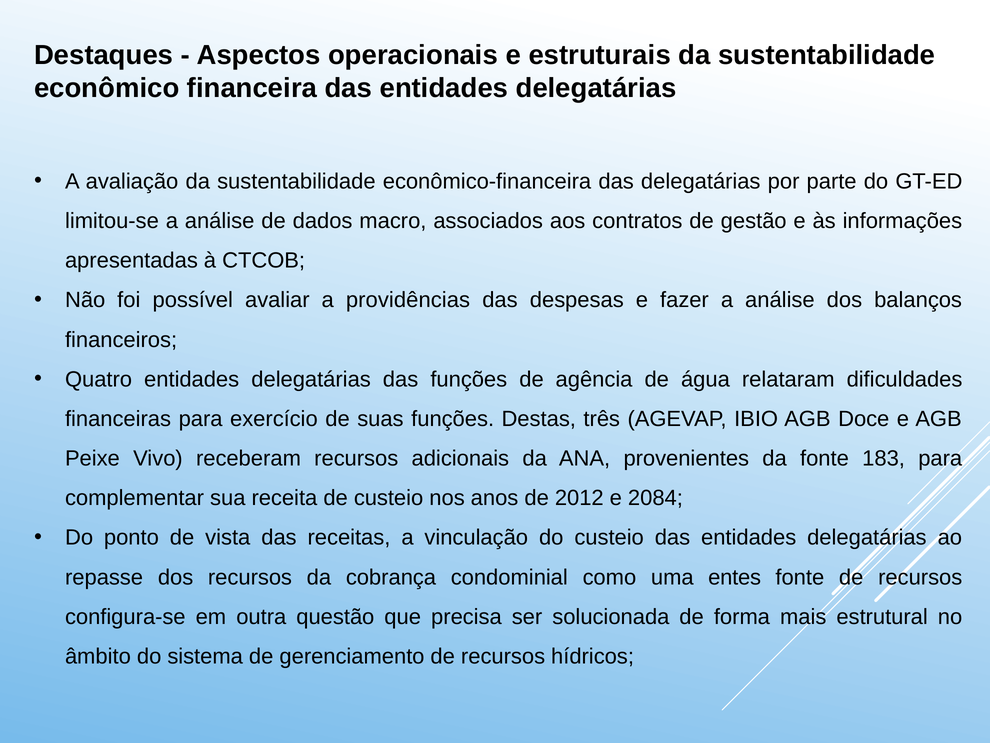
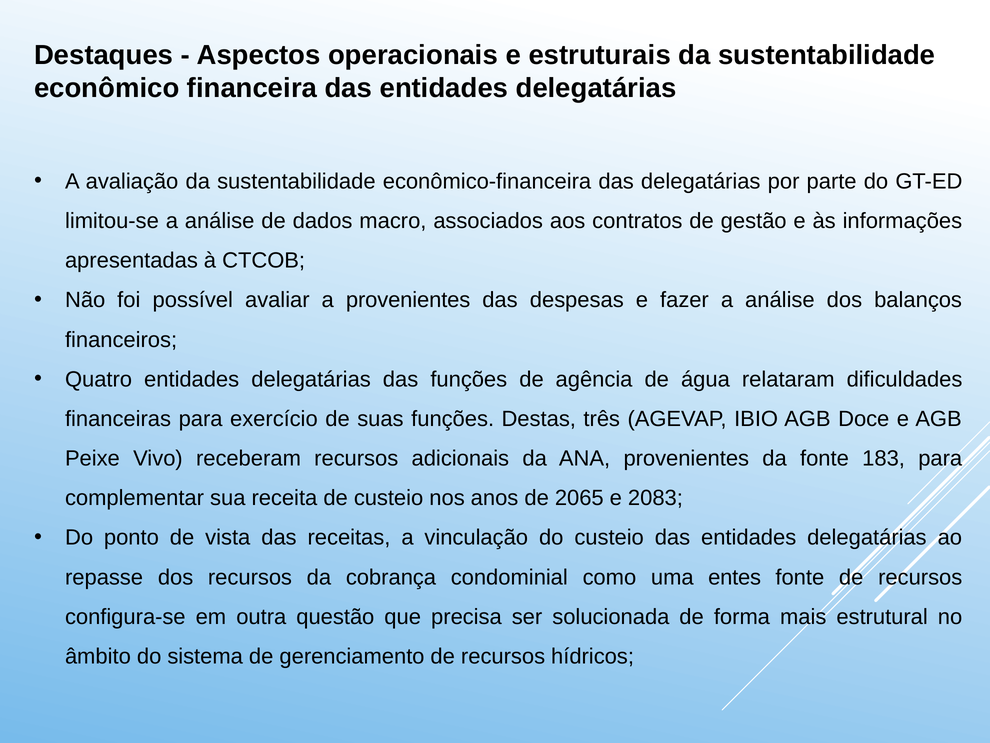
a providências: providências -> provenientes
2012: 2012 -> 2065
2084: 2084 -> 2083
